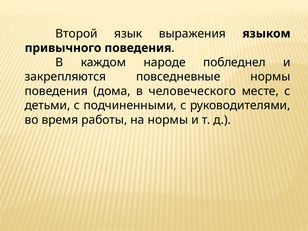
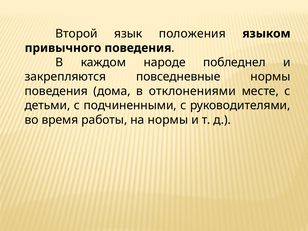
выражения: выражения -> положения
человеческого: человеческого -> отклонениями
